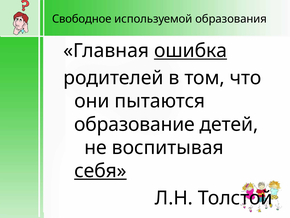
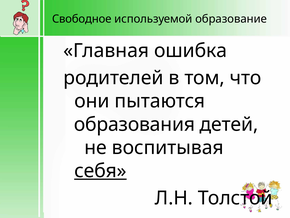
образования: образования -> образование
ошибка underline: present -> none
образование: образование -> образования
